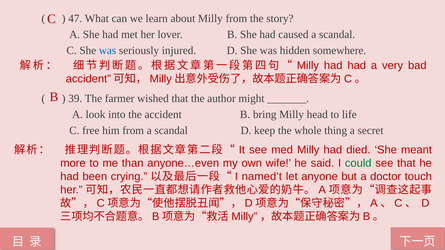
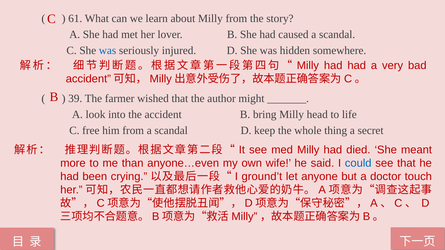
47: 47 -> 61
could colour: green -> blue
named’t: named’t -> ground’t
